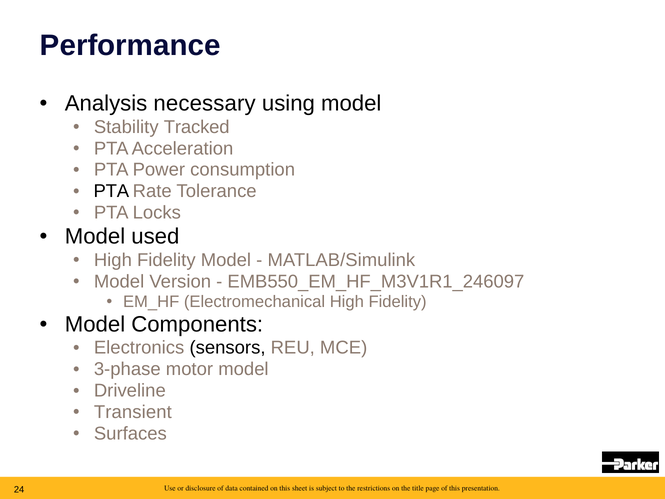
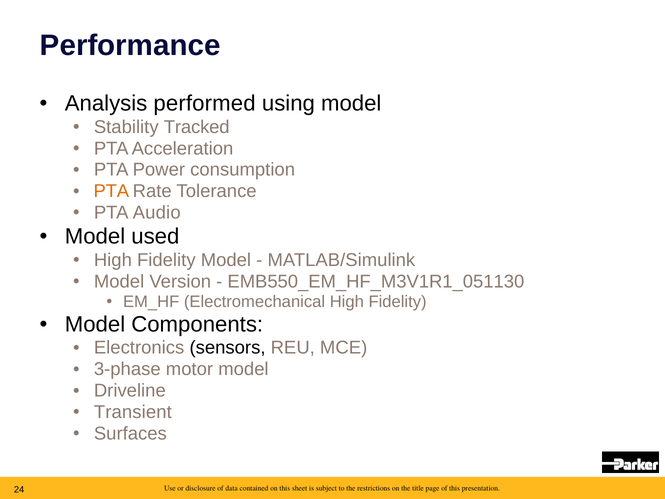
necessary: necessary -> performed
PTA at (111, 191) colour: black -> orange
Locks: Locks -> Audio
EMB550_EM_HF_M3V1R1_246097: EMB550_EM_HF_M3V1R1_246097 -> EMB550_EM_HF_M3V1R1_051130
